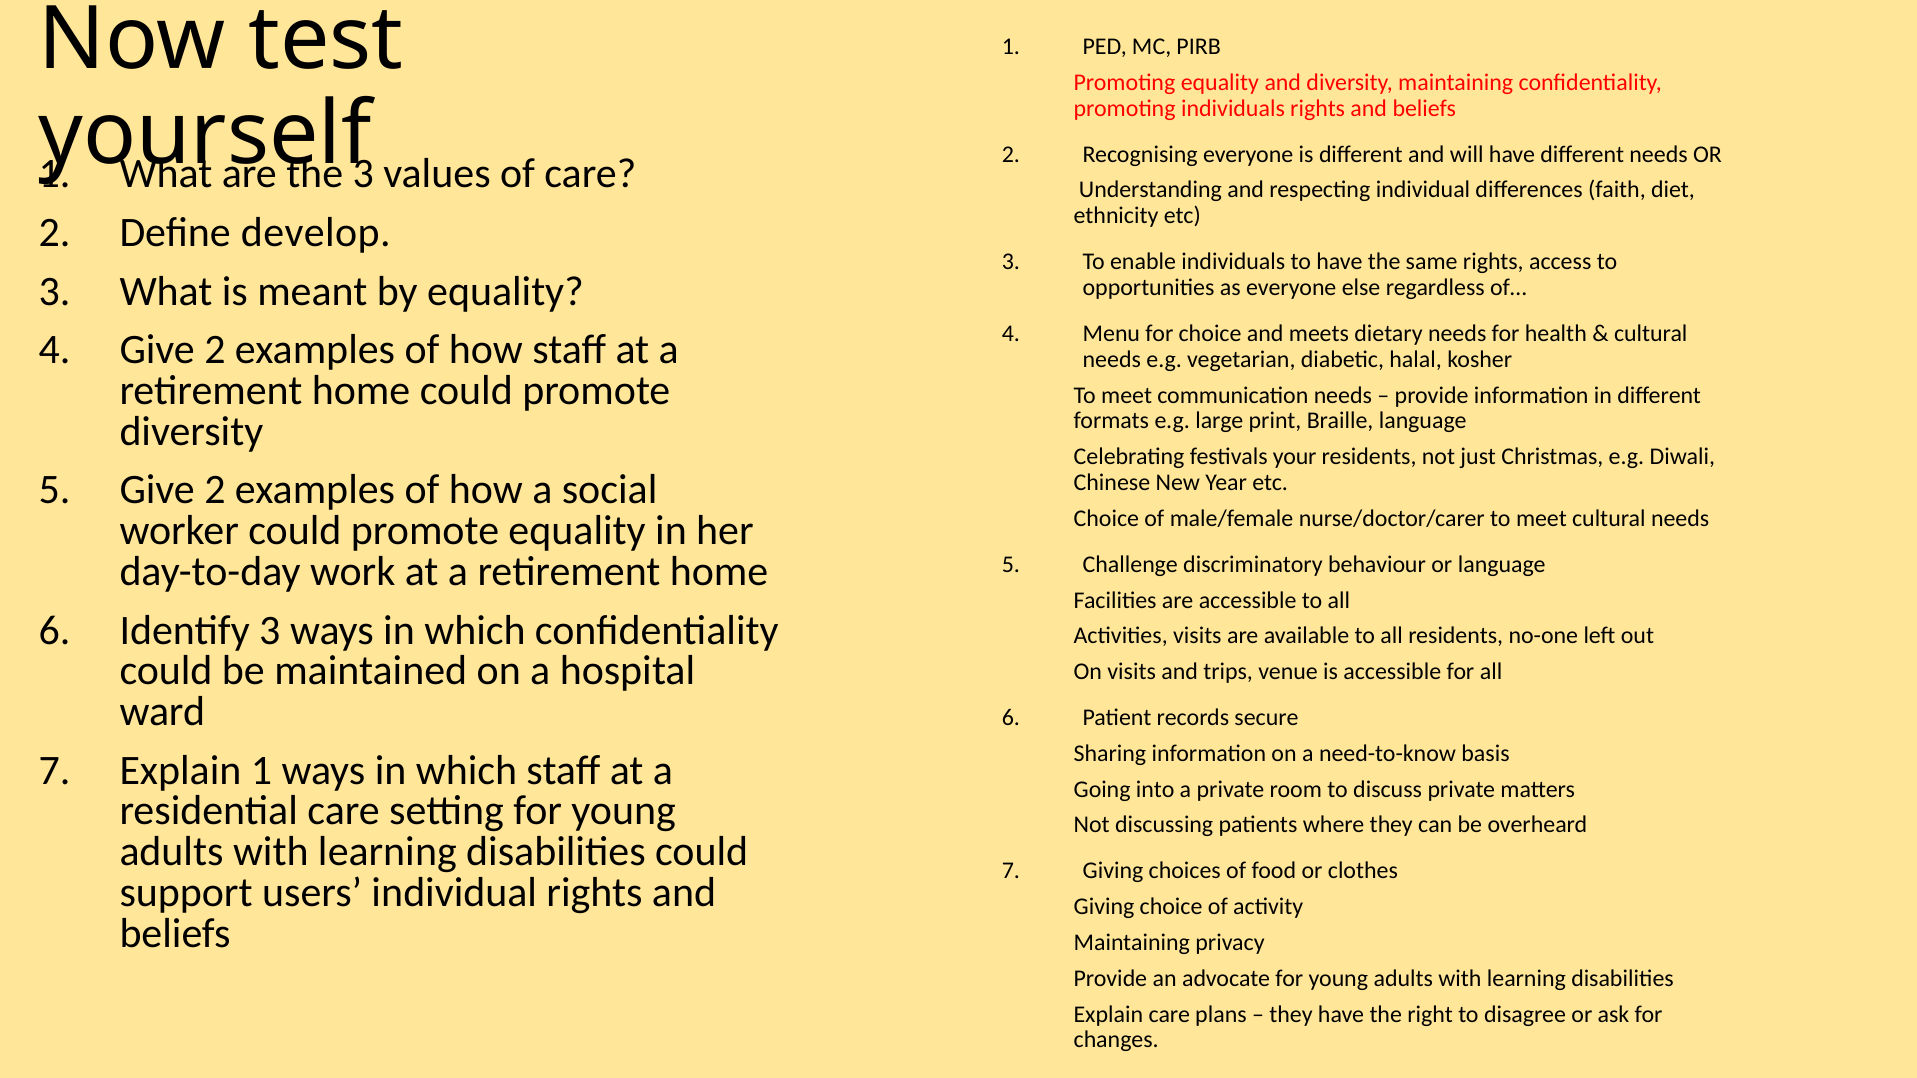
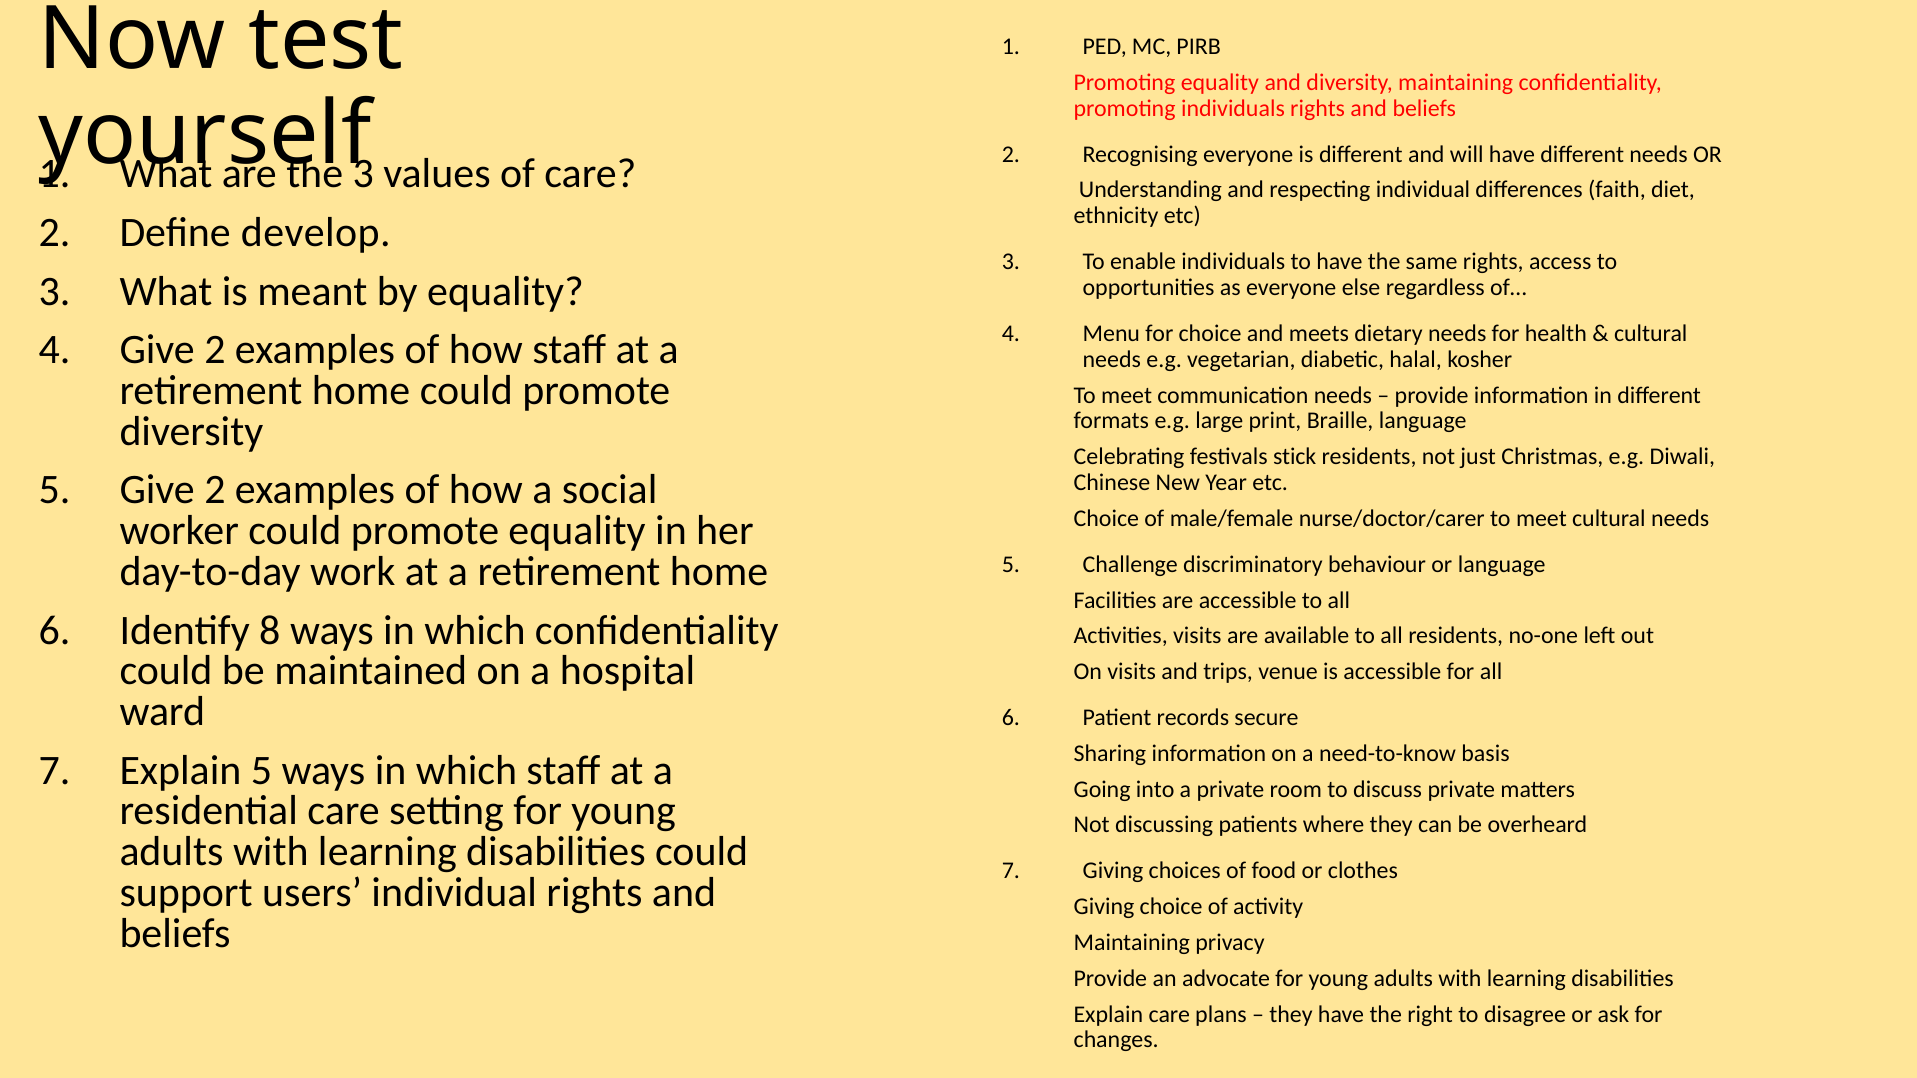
your: your -> stick
Identify 3: 3 -> 8
Explain 1: 1 -> 5
